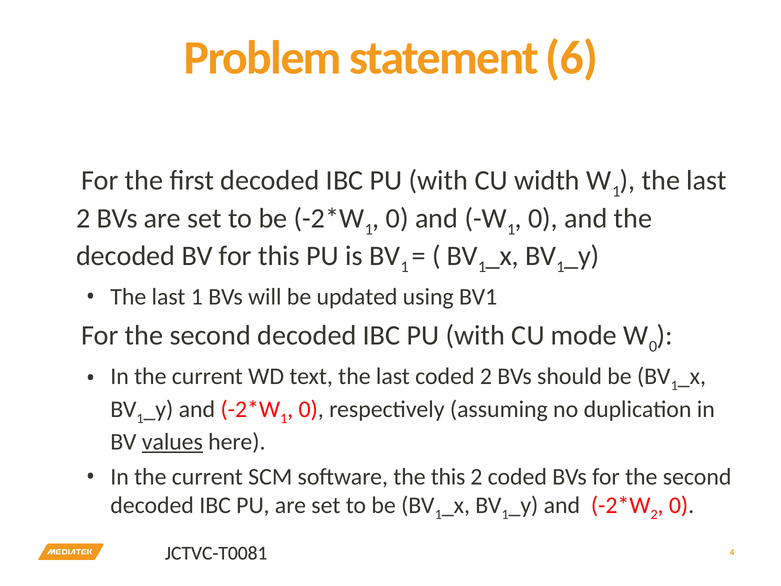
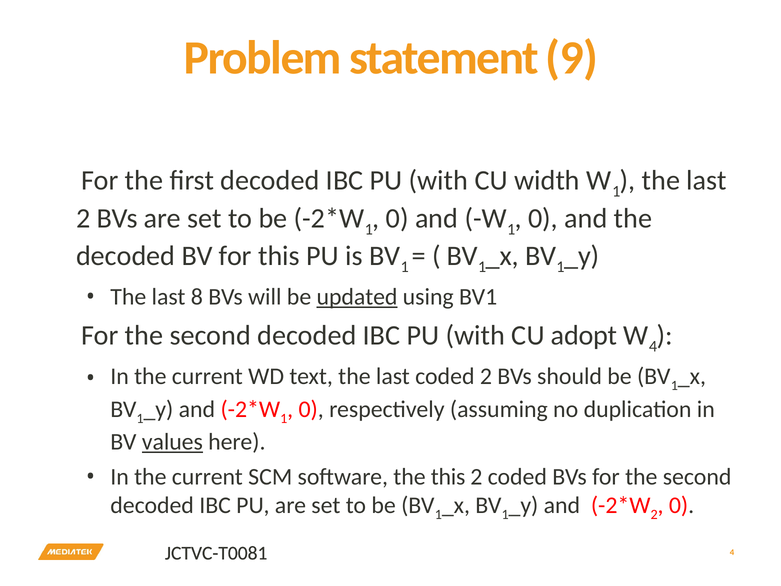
6: 6 -> 9
last 1: 1 -> 8
updated underline: none -> present
mode: mode -> adopt
0 at (653, 346): 0 -> 4
